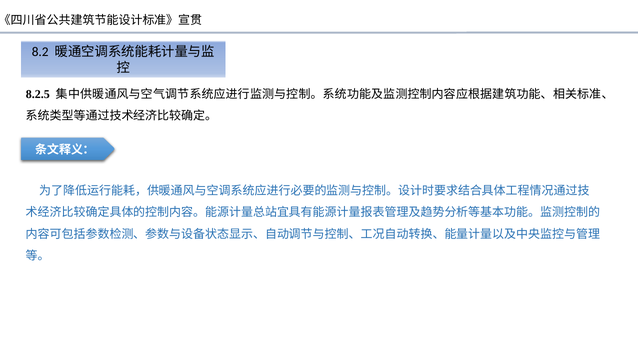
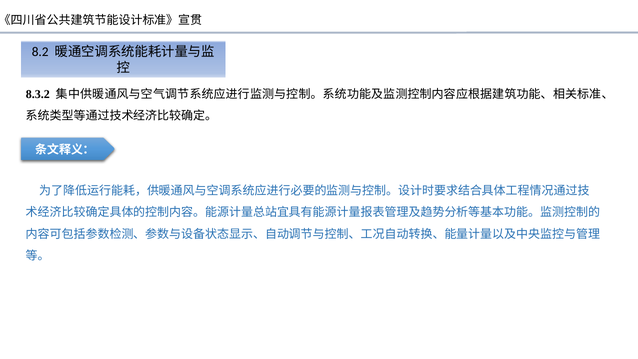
8.2.5: 8.2.5 -> 8.3.2
